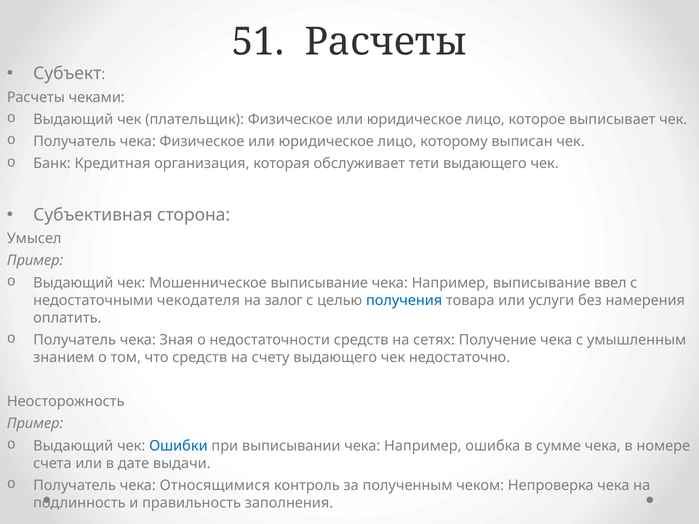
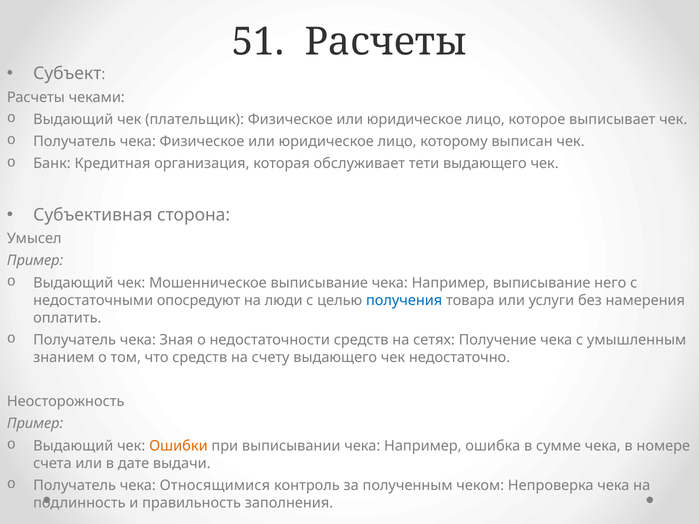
ввел: ввел -> него
чекодателя: чекодателя -> опосредуют
залог: залог -> люди
Ошибки colour: blue -> orange
